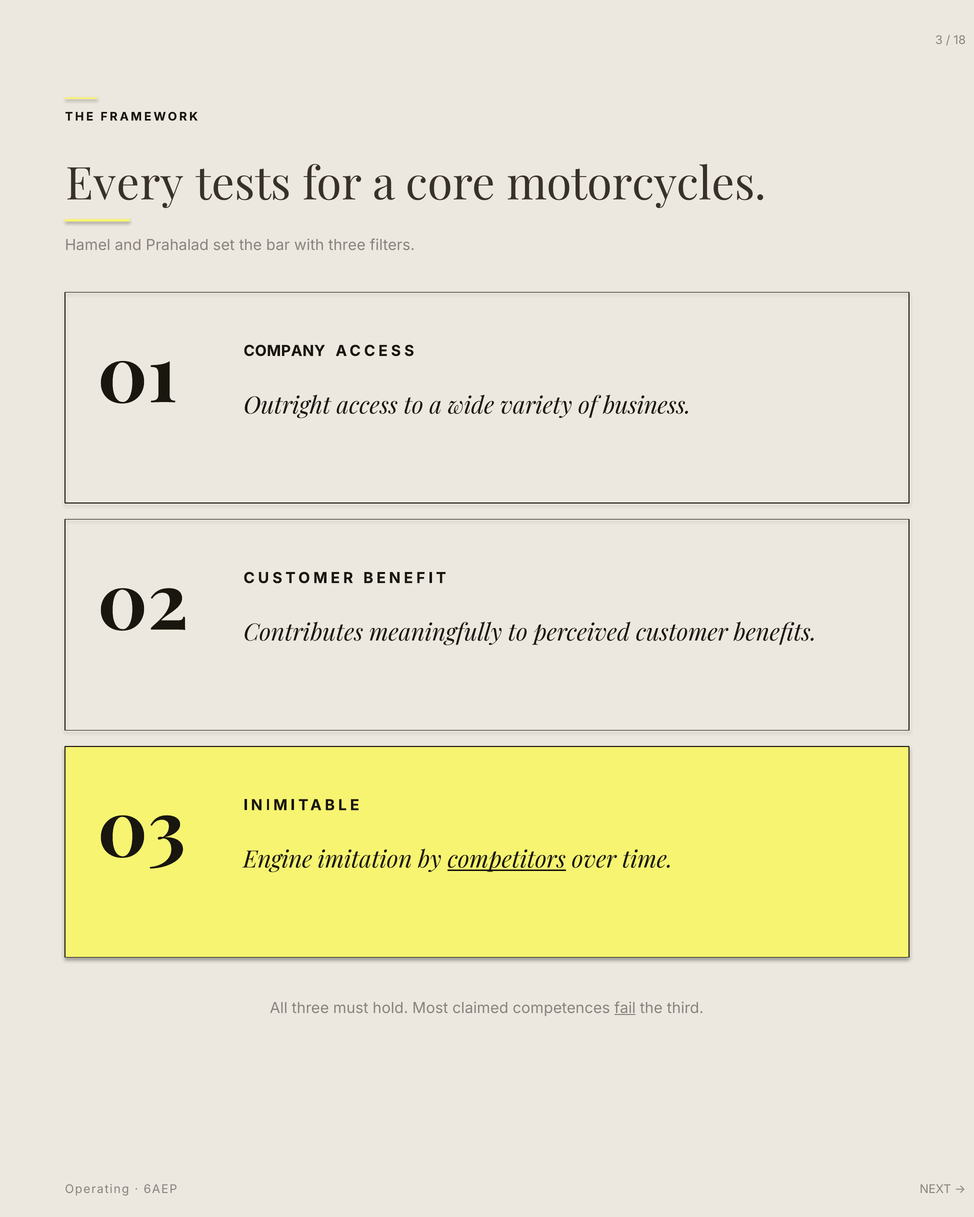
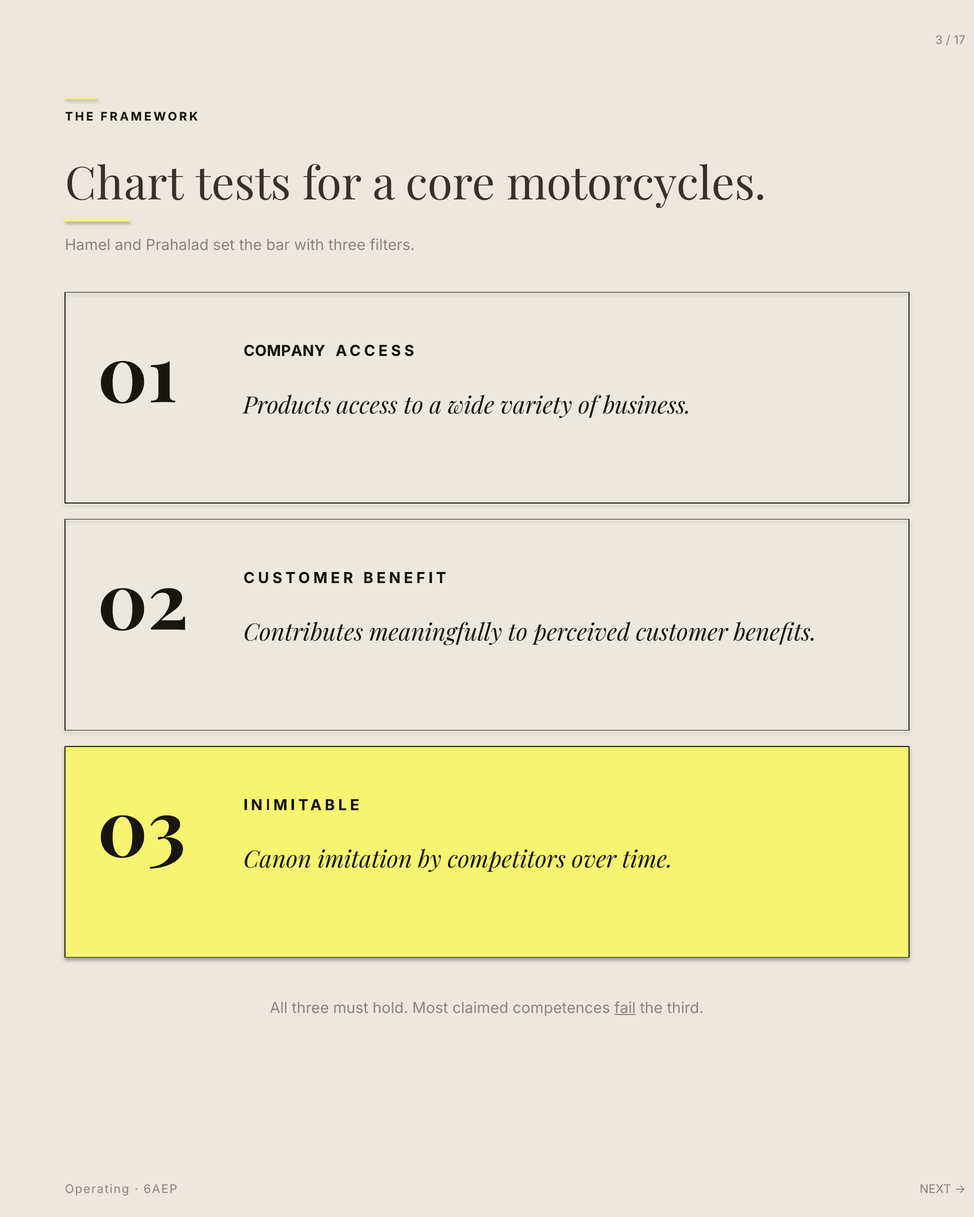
18: 18 -> 17
Every: Every -> Chart
Outright: Outright -> Products
Engine: Engine -> Canon
competitors underline: present -> none
